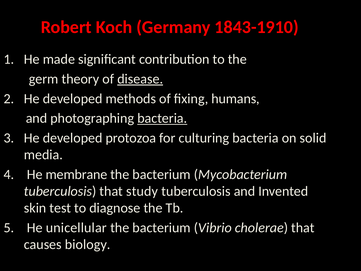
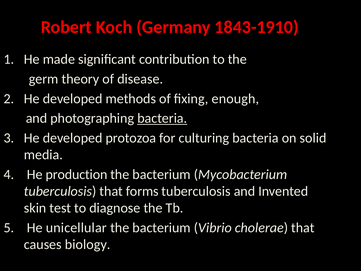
disease underline: present -> none
humans: humans -> enough
membrane: membrane -> production
study: study -> forms
